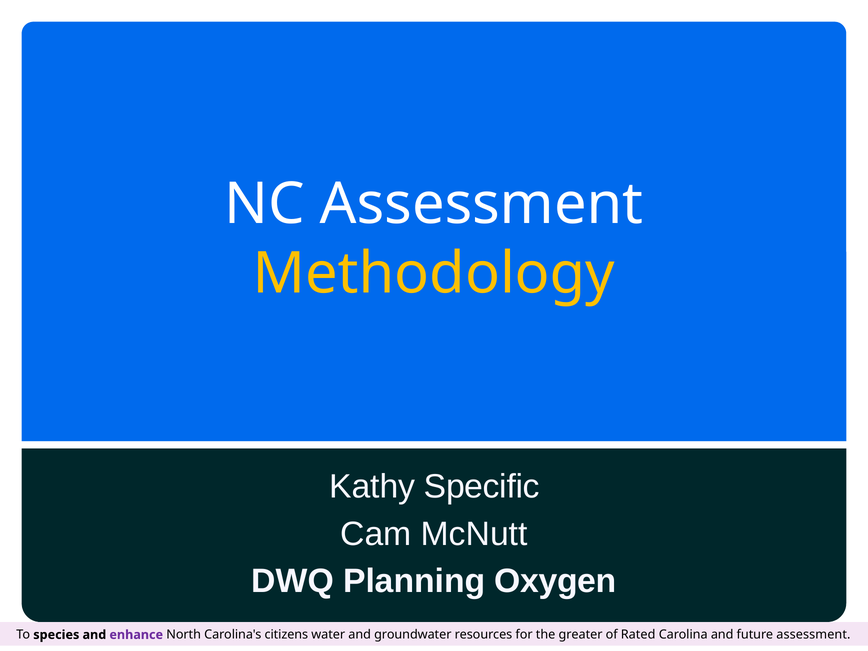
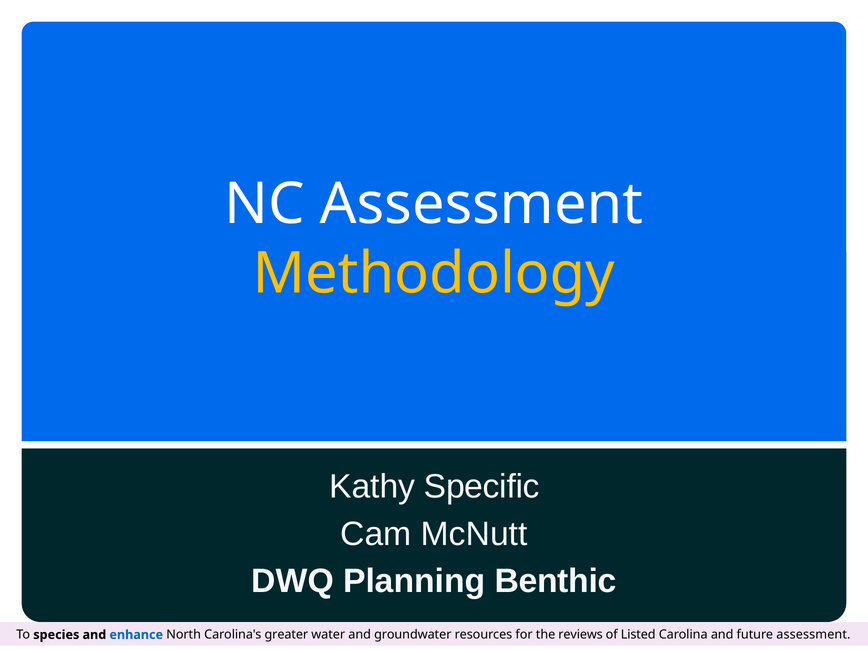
Oxygen: Oxygen -> Benthic
enhance colour: purple -> blue
citizens: citizens -> greater
greater: greater -> reviews
Rated: Rated -> Listed
